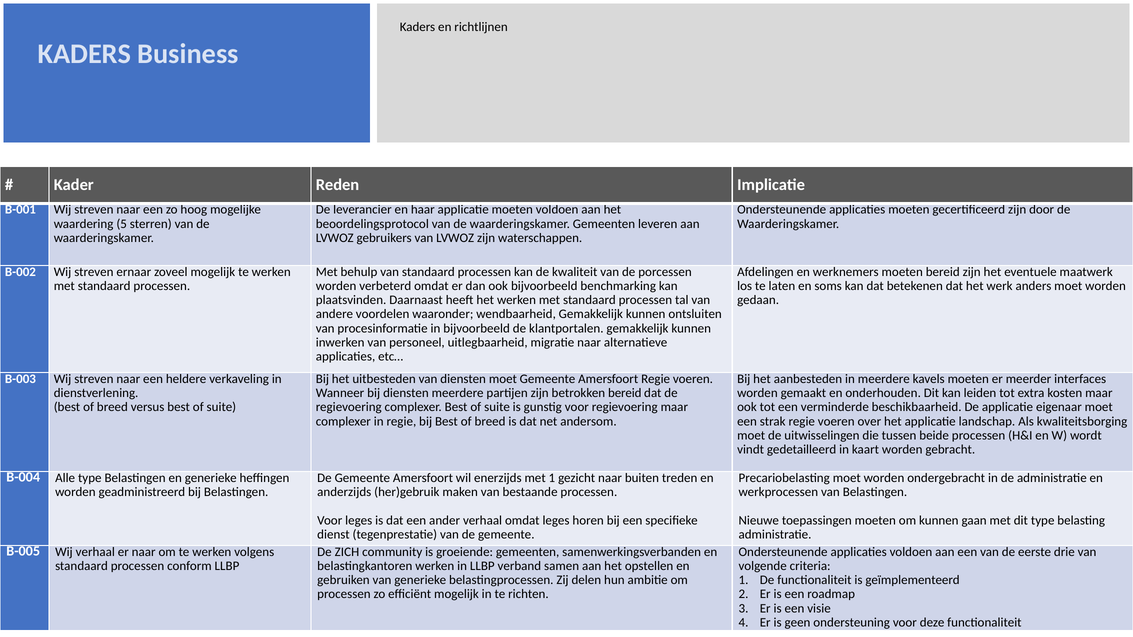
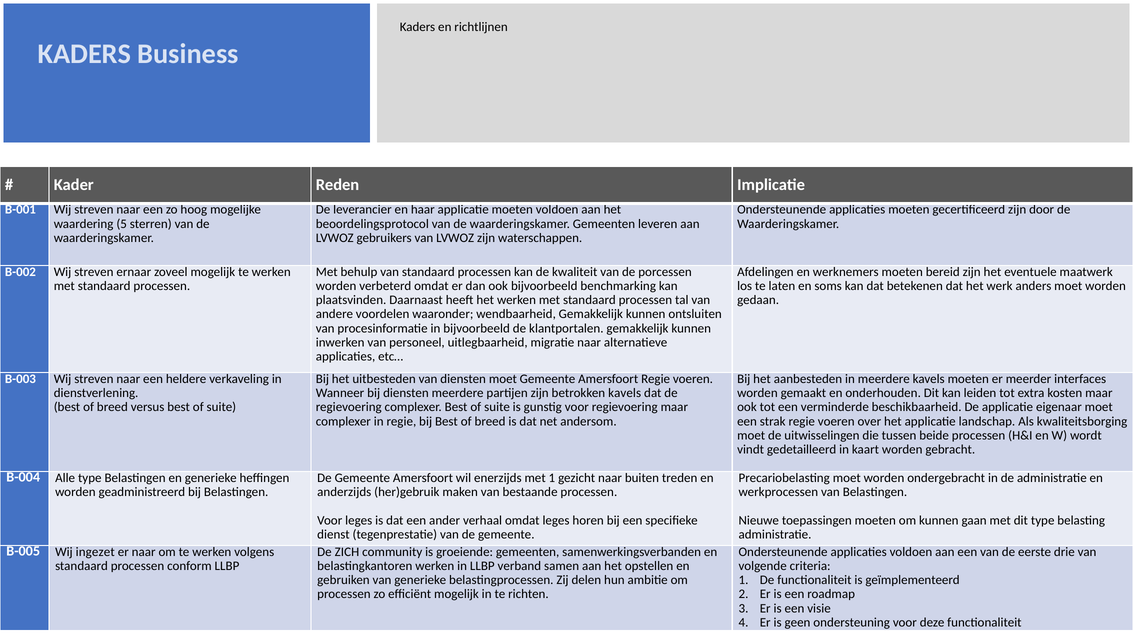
betrokken bereid: bereid -> kavels
Wij verhaal: verhaal -> ingezet
